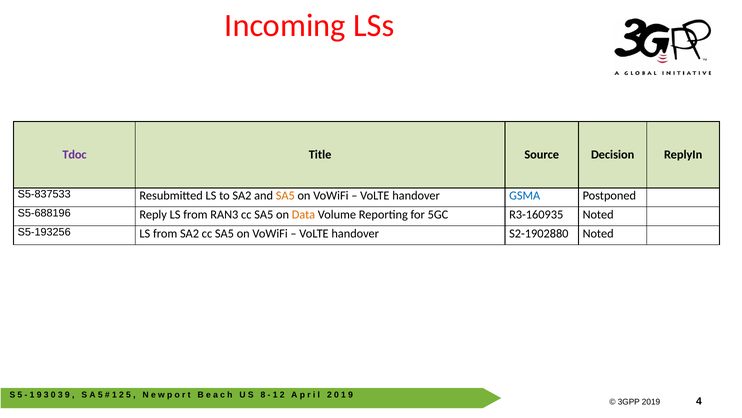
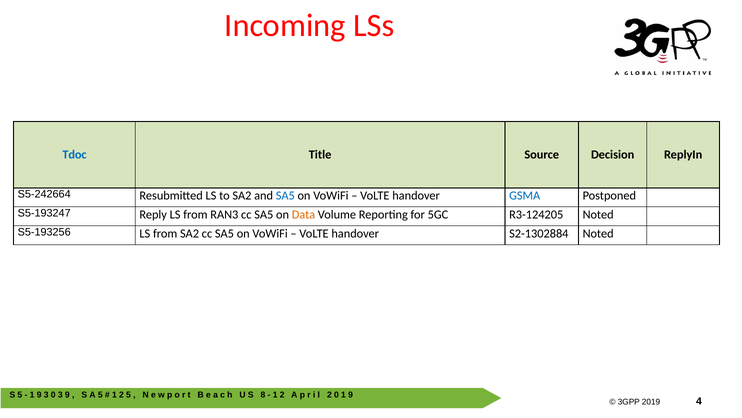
Tdoc colour: purple -> blue
S5-837533: S5-837533 -> S5-242664
SA5 at (285, 195) colour: orange -> blue
S5-688196: S5-688196 -> S5-193247
R3-160935: R3-160935 -> R3-124205
S2-1902880: S2-1902880 -> S2-1302884
